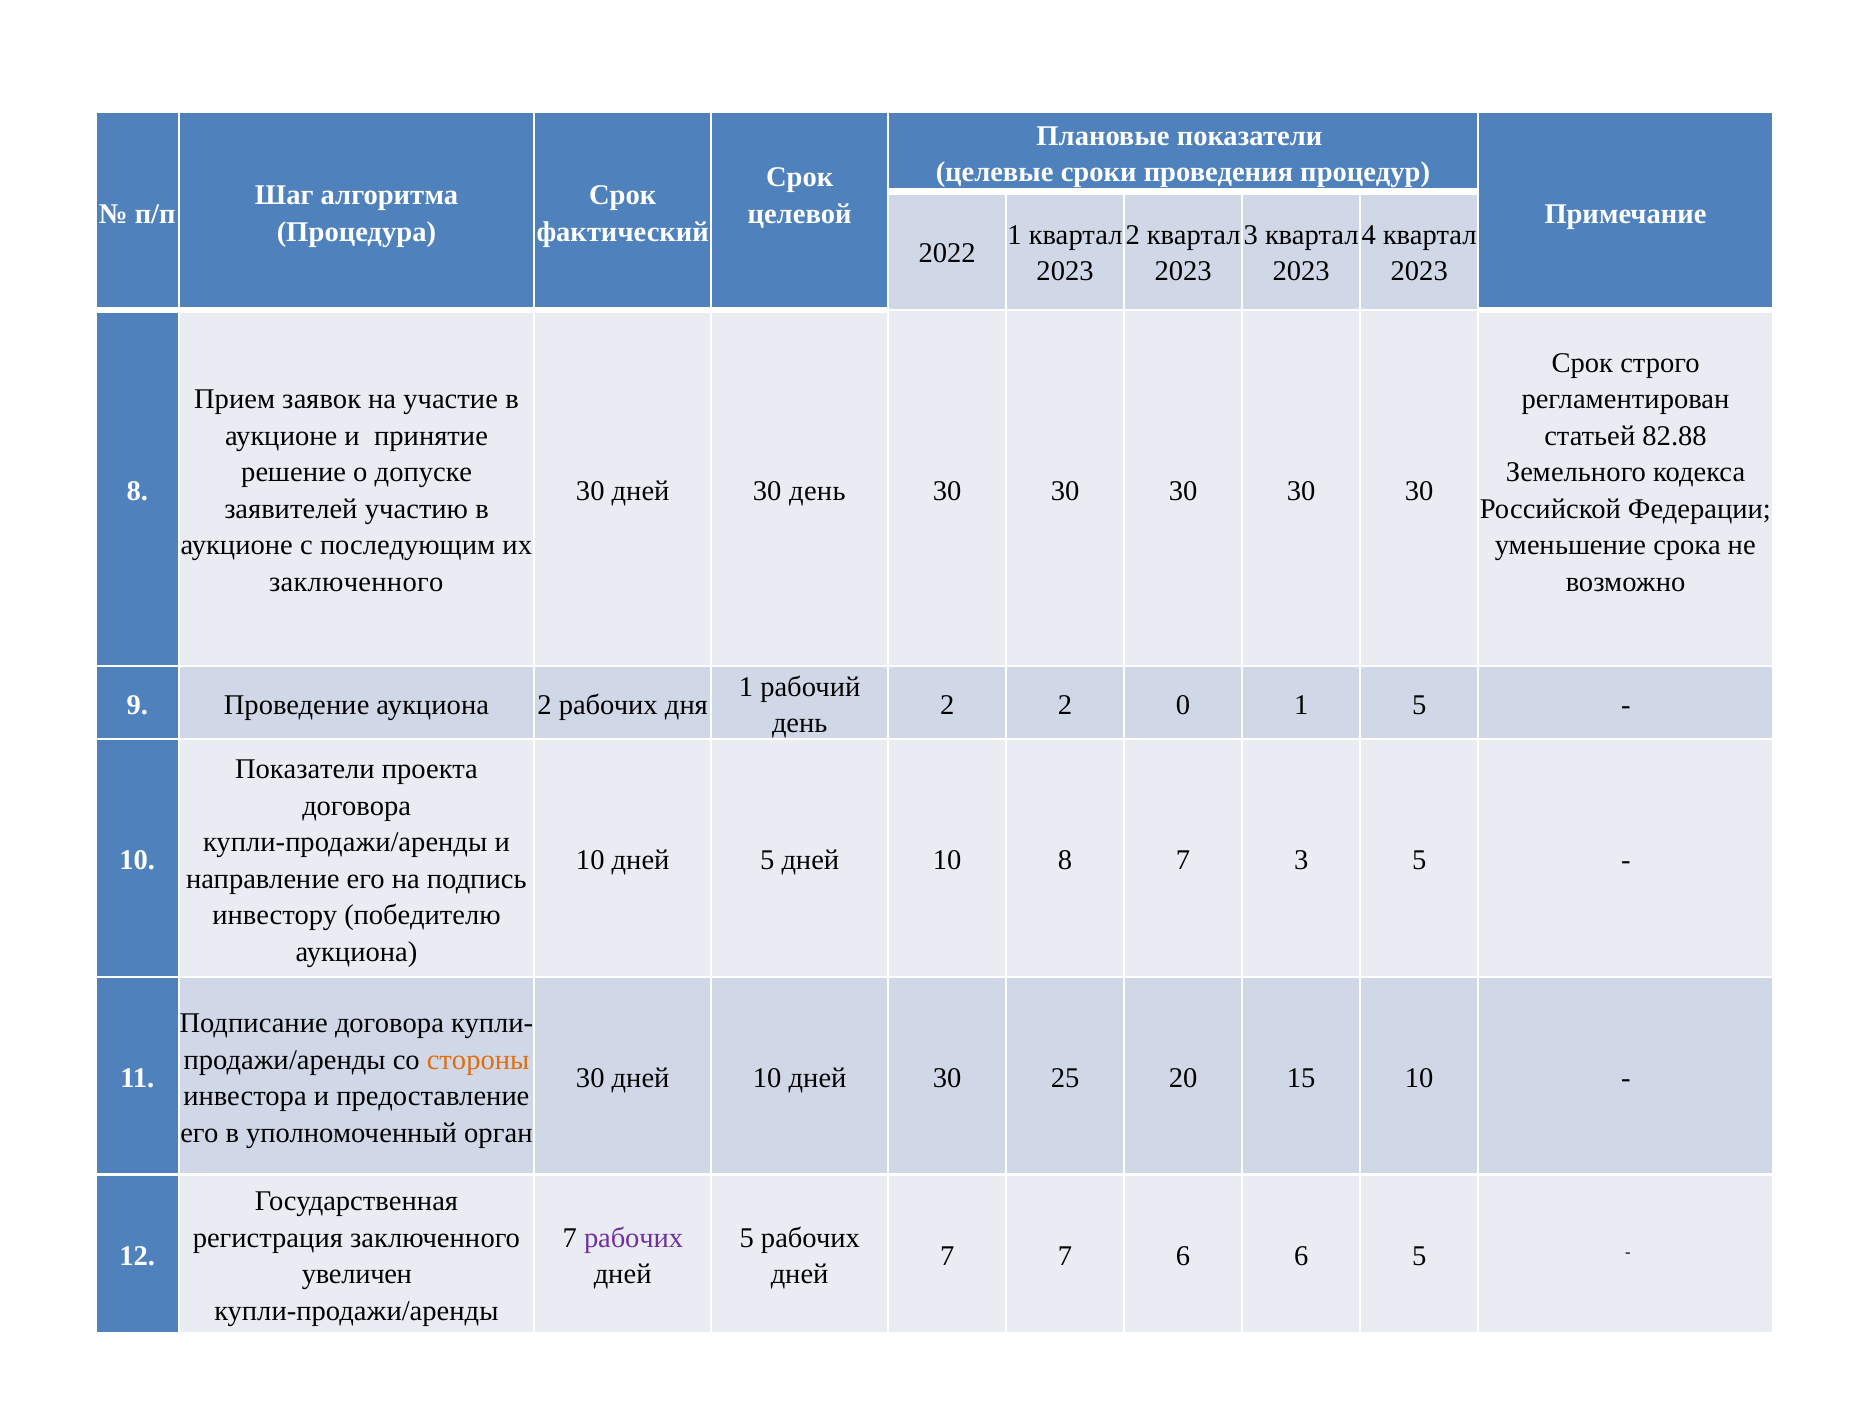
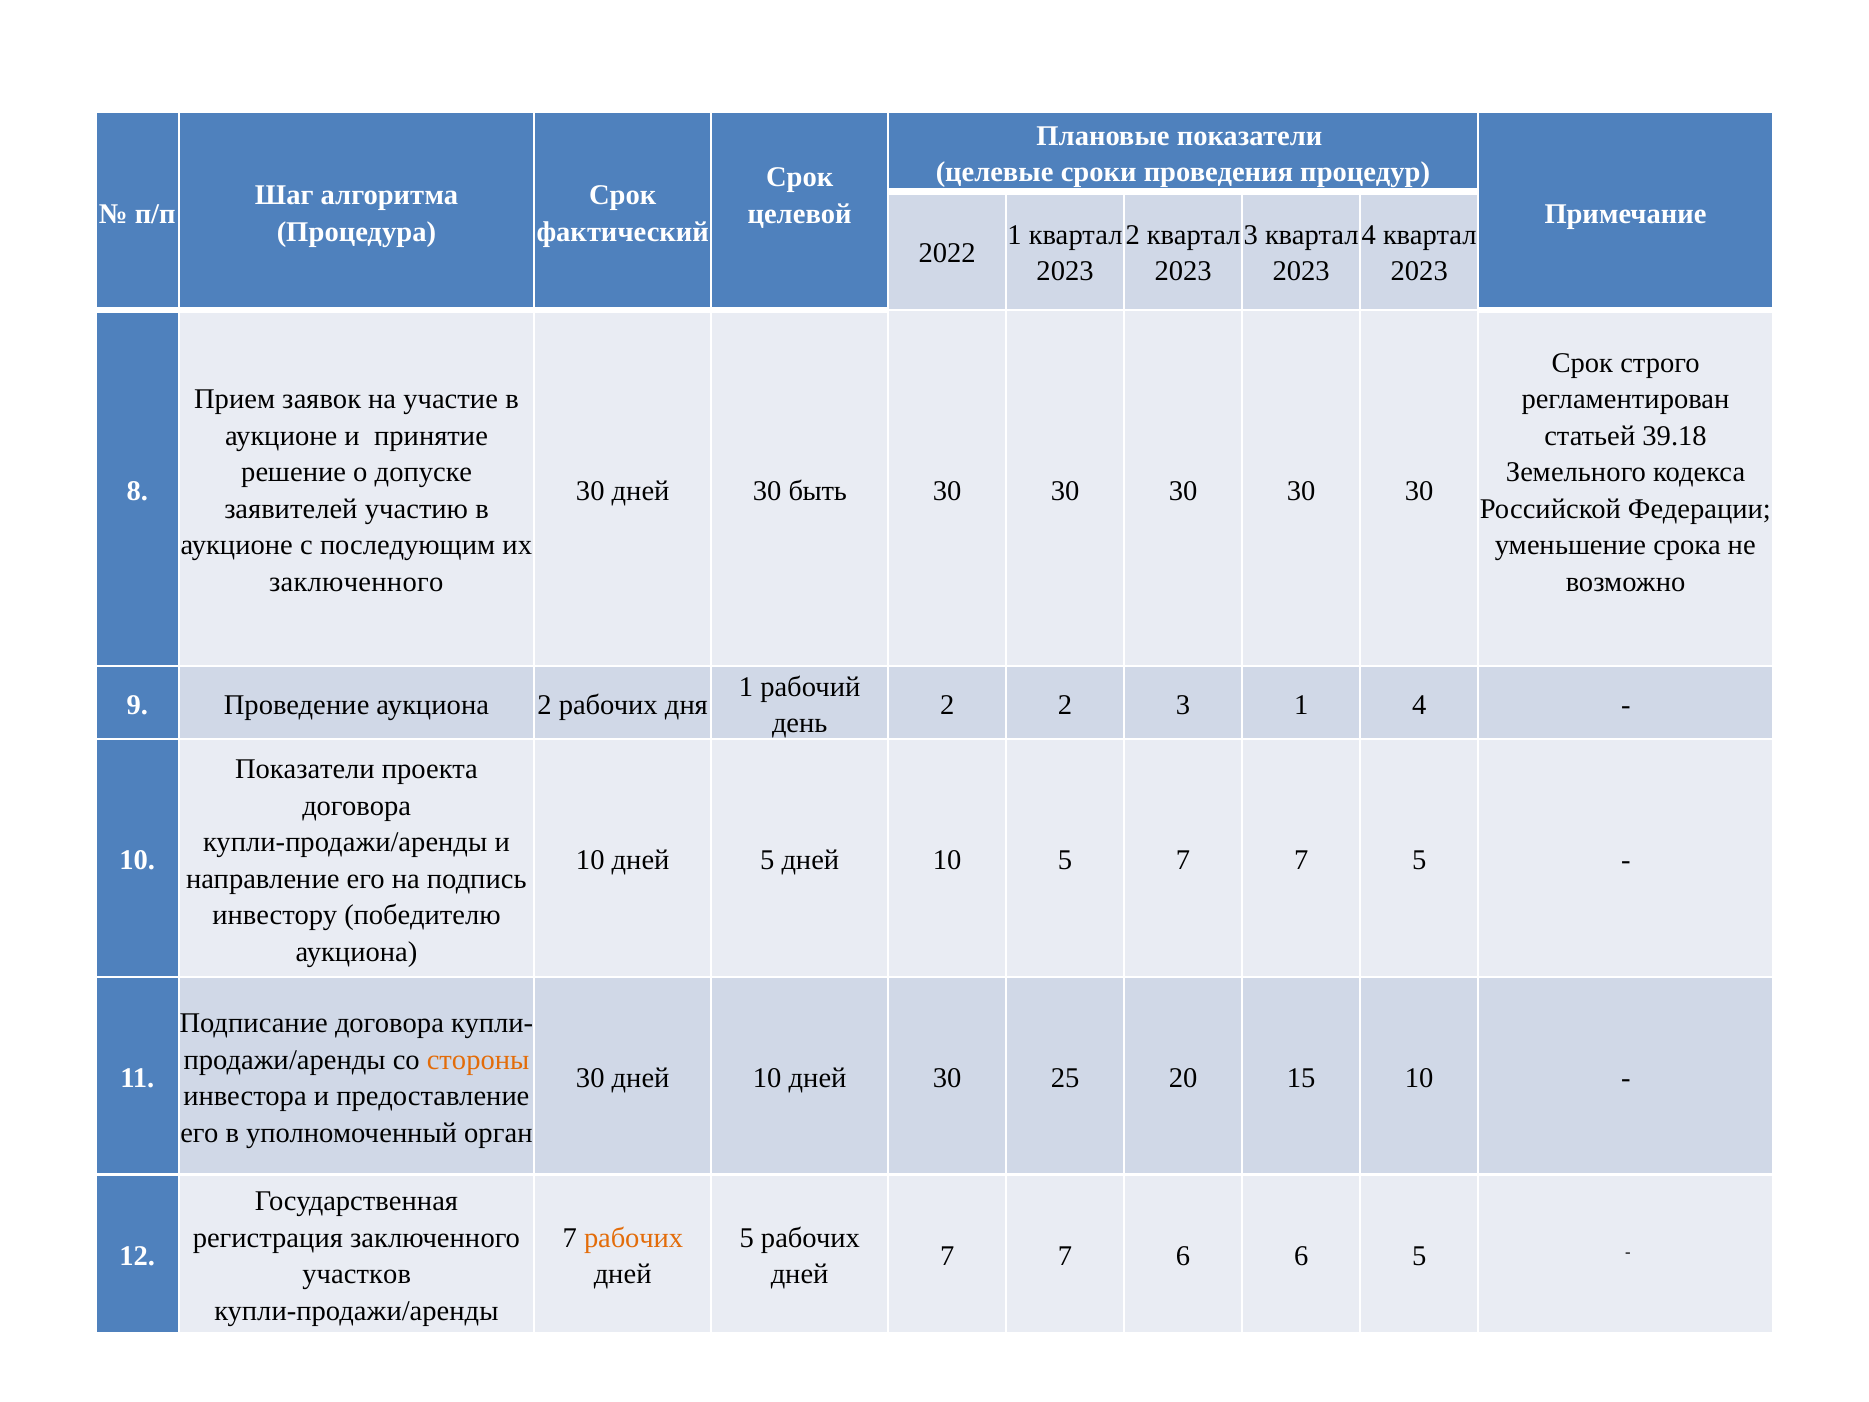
82.88: 82.88 -> 39.18
30 день: день -> быть
2 0: 0 -> 3
1 5: 5 -> 4
10 8: 8 -> 5
3 at (1301, 860): 3 -> 7
рабочих at (634, 1238) colour: purple -> orange
увеличен: увеличен -> участков
